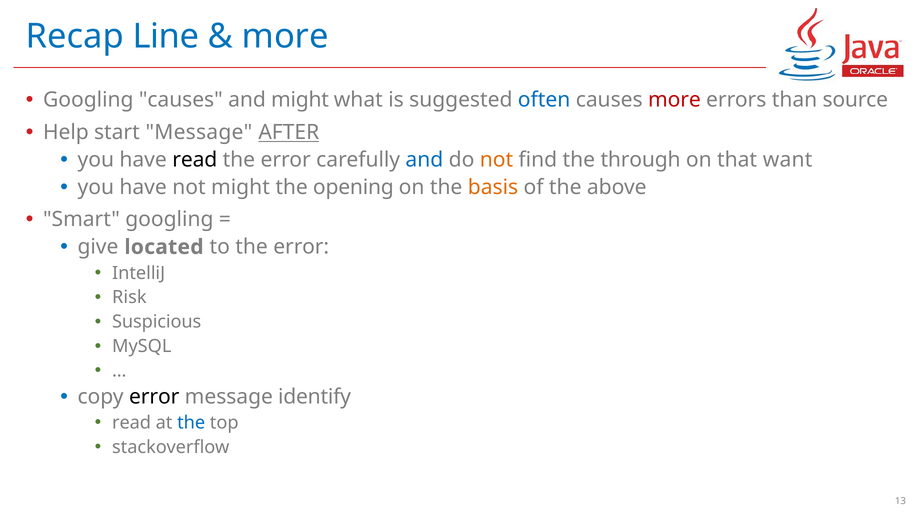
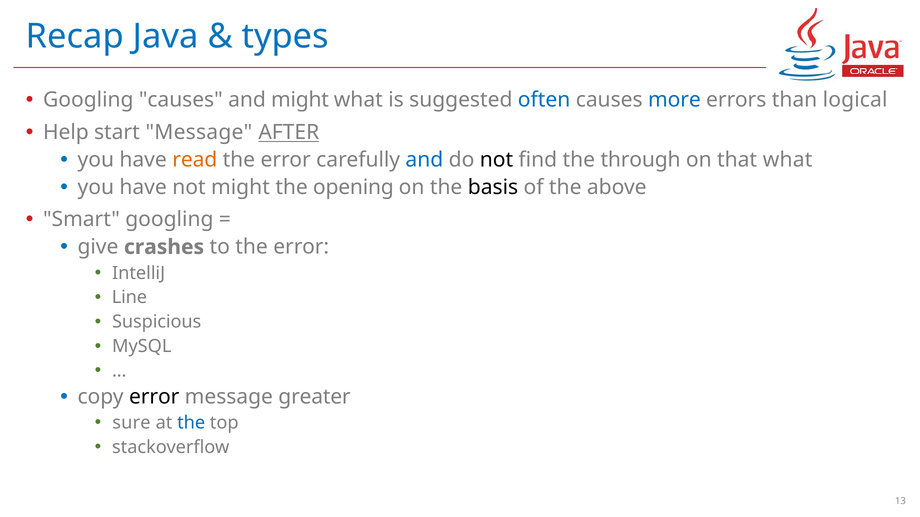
Line: Line -> Java
more at (285, 37): more -> types
more at (674, 100) colour: red -> blue
source: source -> logical
read at (195, 160) colour: black -> orange
not at (496, 160) colour: orange -> black
that want: want -> what
basis colour: orange -> black
located: located -> crashes
Risk: Risk -> Line
identify: identify -> greater
read at (132, 423): read -> sure
